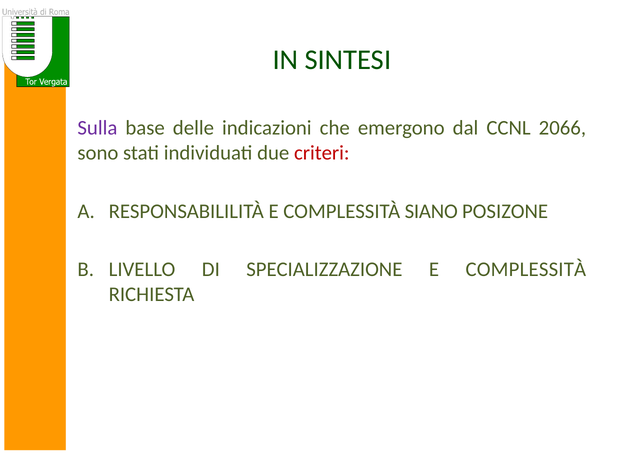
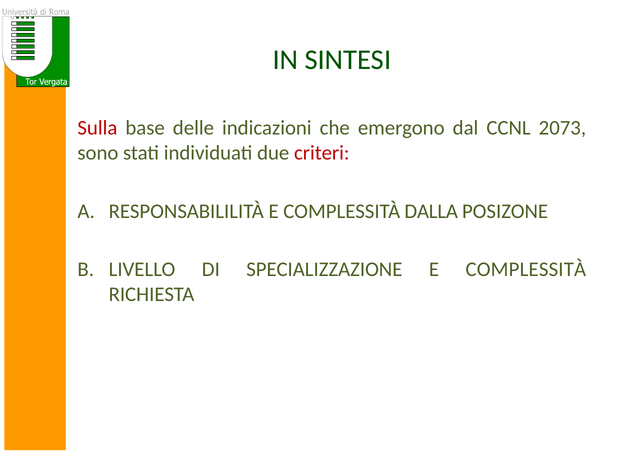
Sulla colour: purple -> red
2066: 2066 -> 2073
SIANO: SIANO -> DALLA
